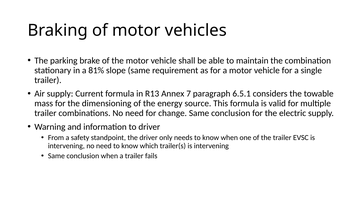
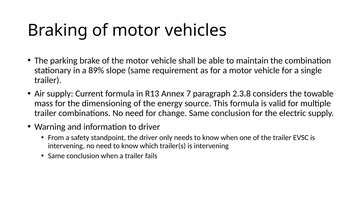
81%: 81% -> 89%
6.5.1: 6.5.1 -> 2.3.8
